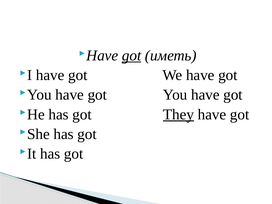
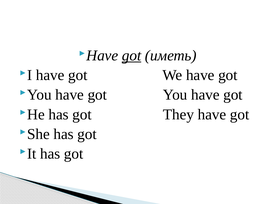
They underline: present -> none
